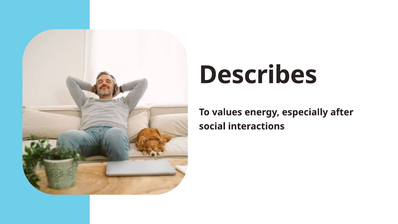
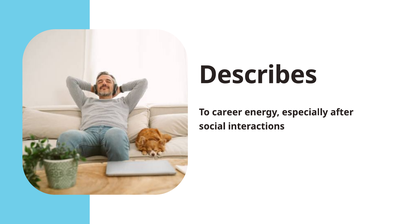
values: values -> career
